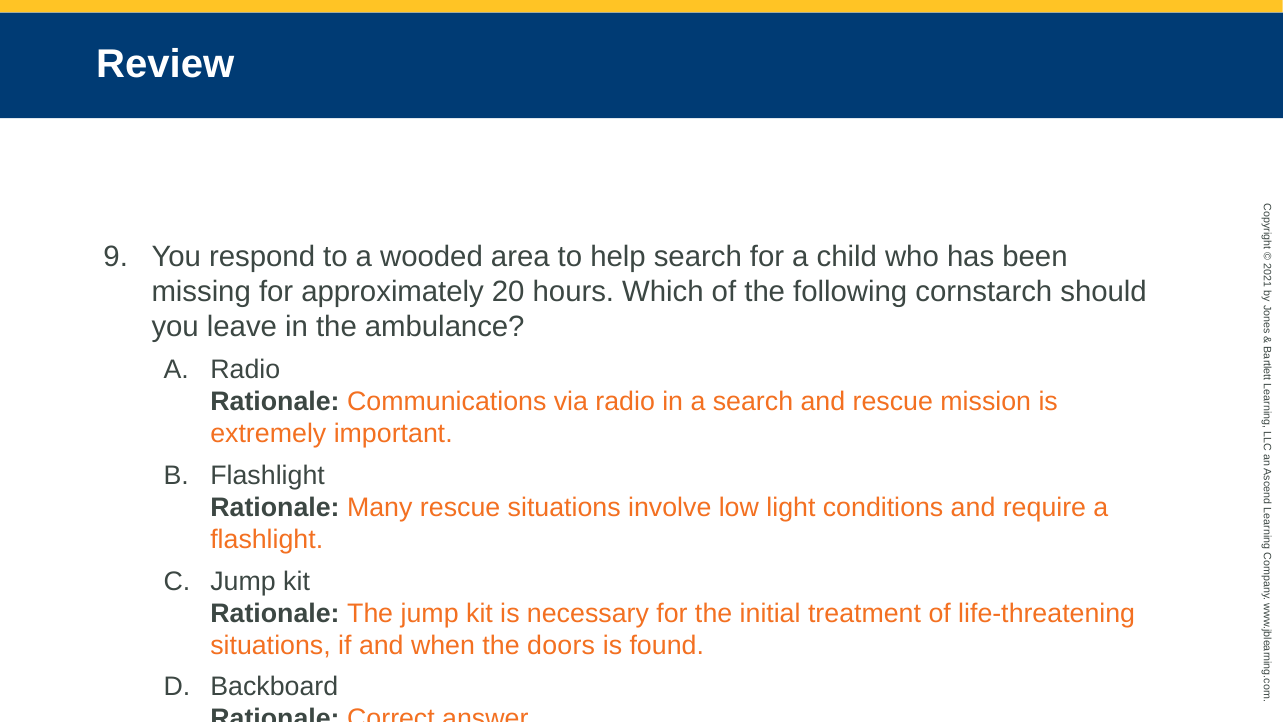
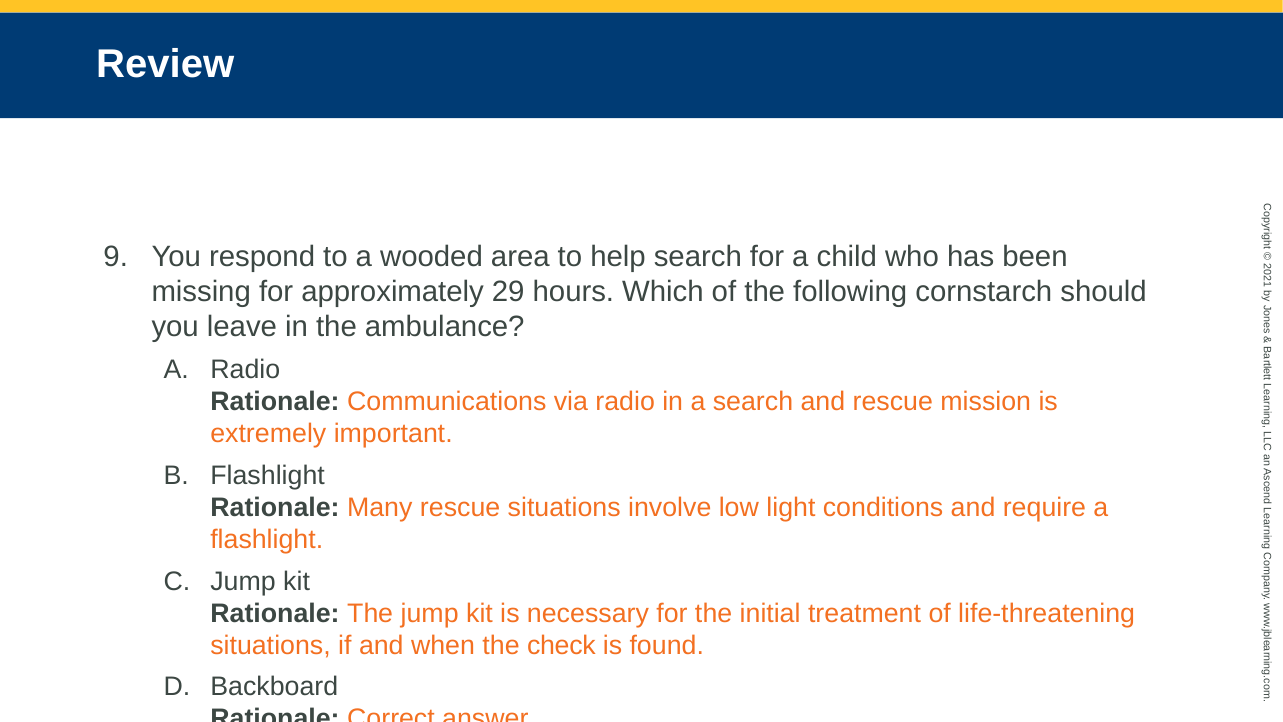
20: 20 -> 29
doors: doors -> check
